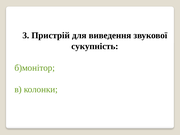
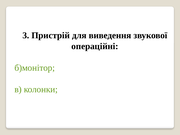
сукупність: сукупність -> операційні
